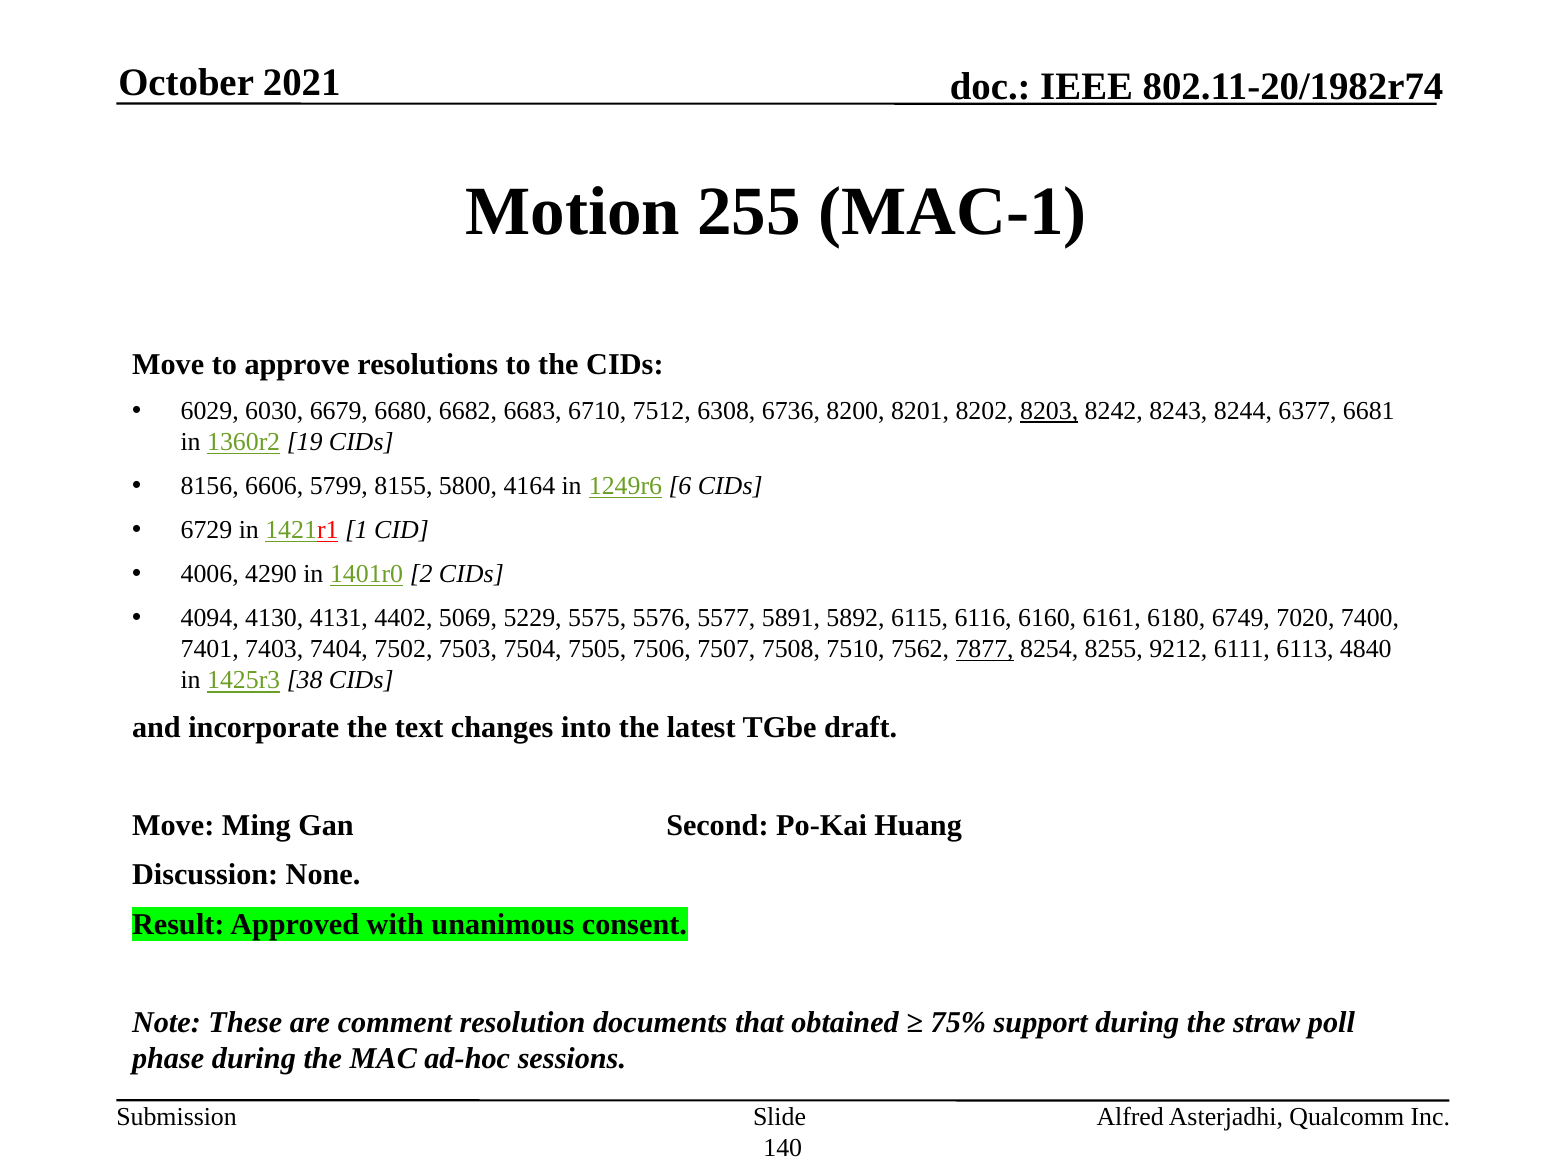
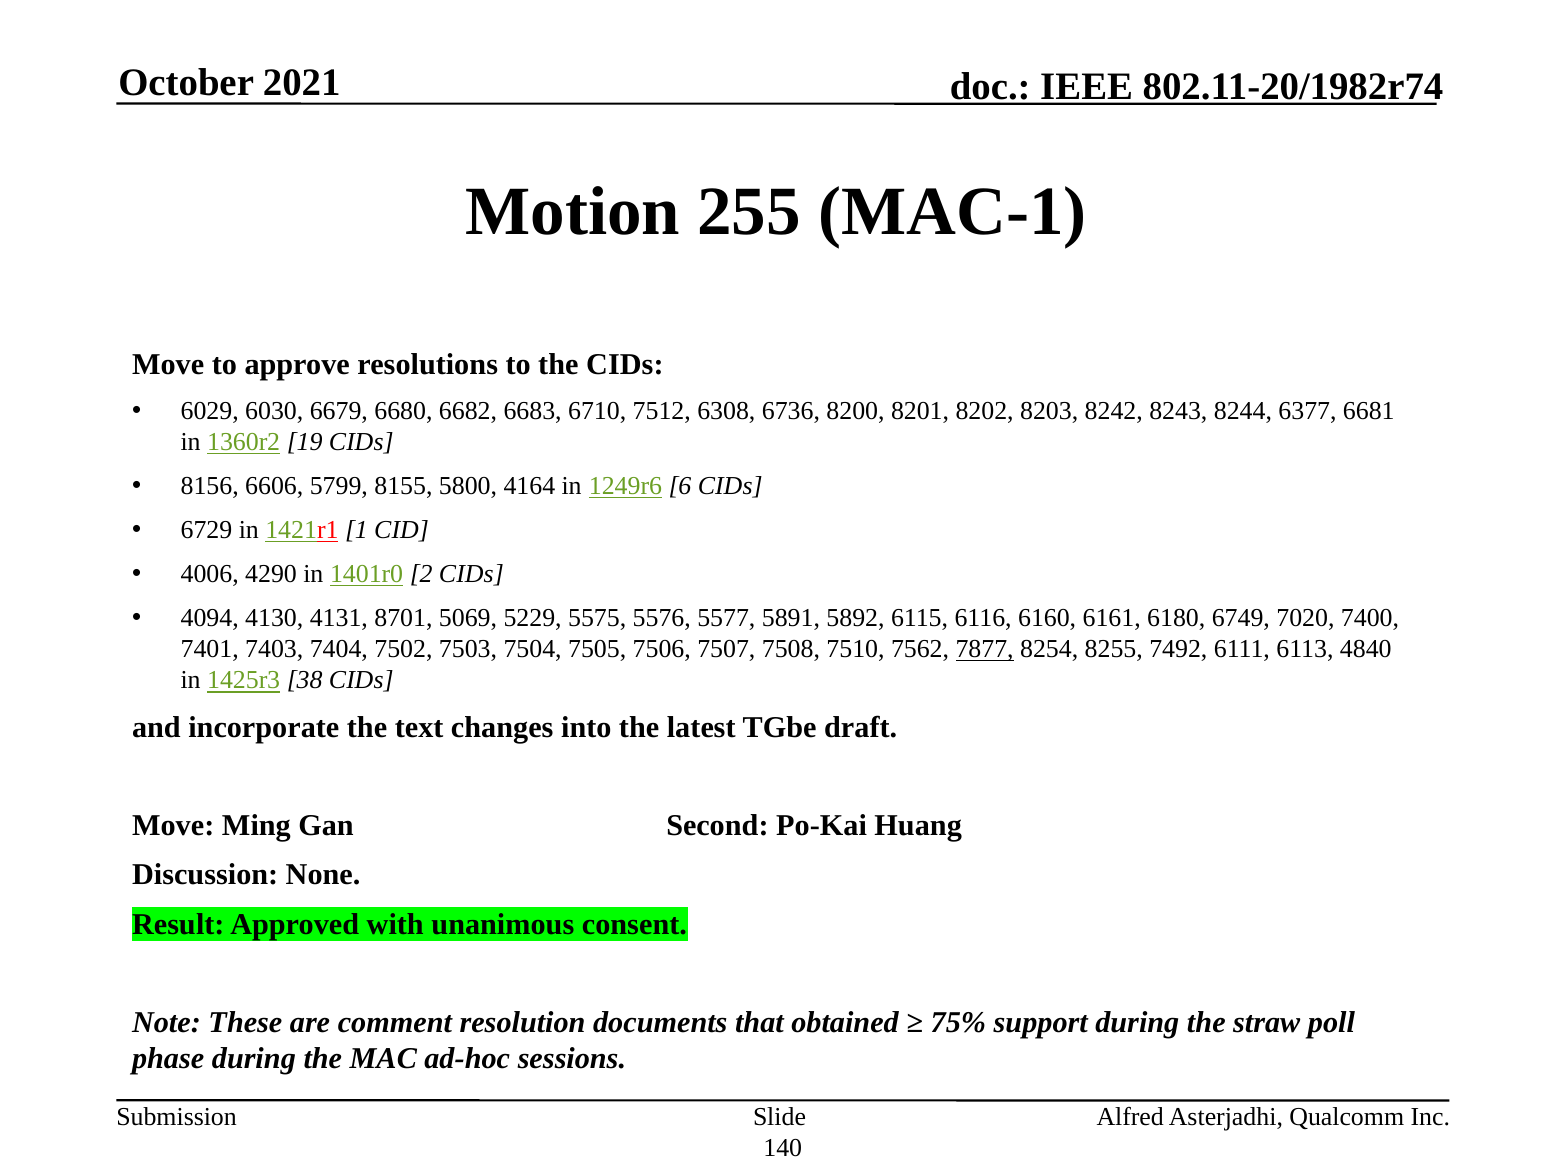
8203 underline: present -> none
4402: 4402 -> 8701
9212: 9212 -> 7492
